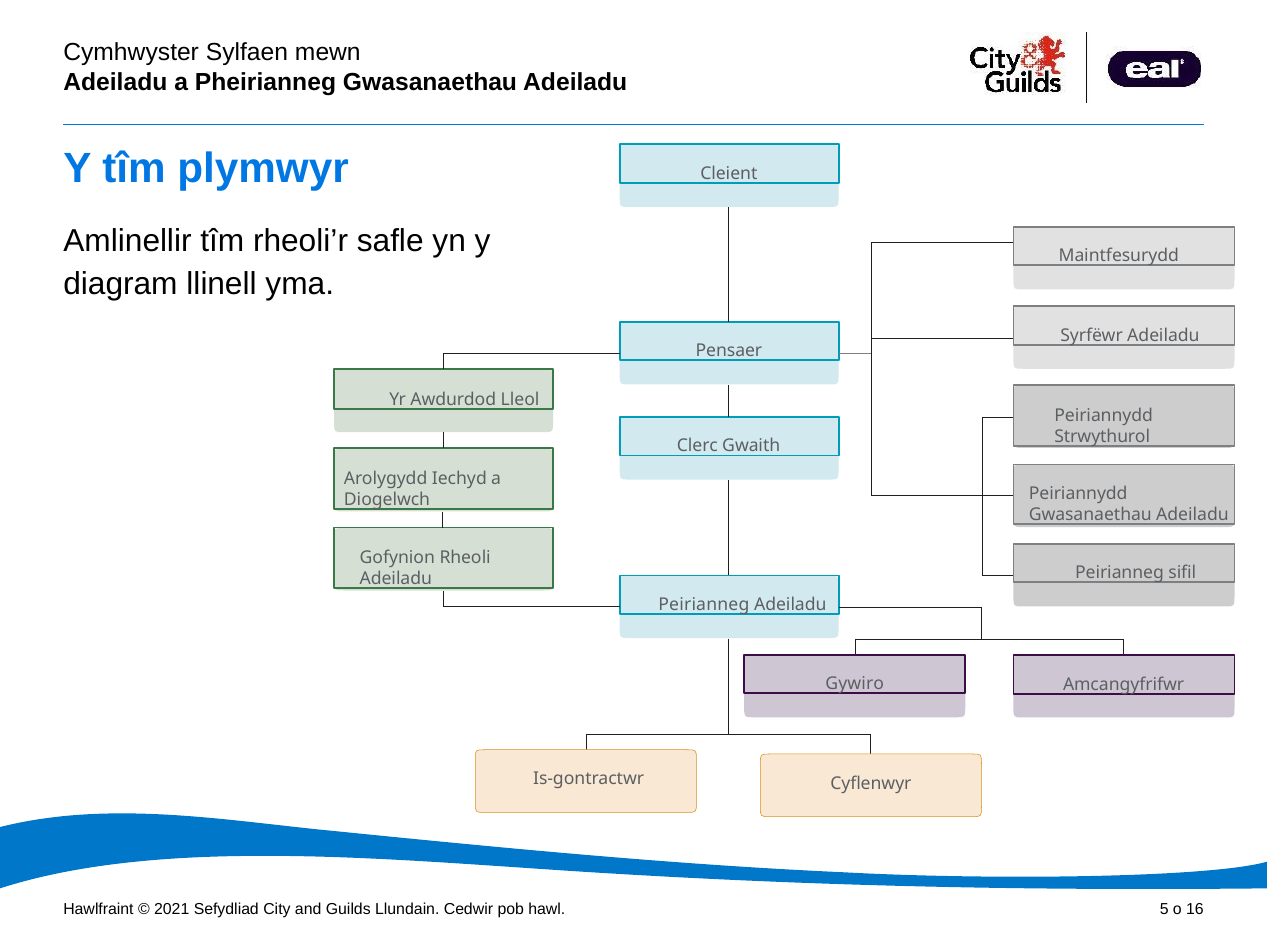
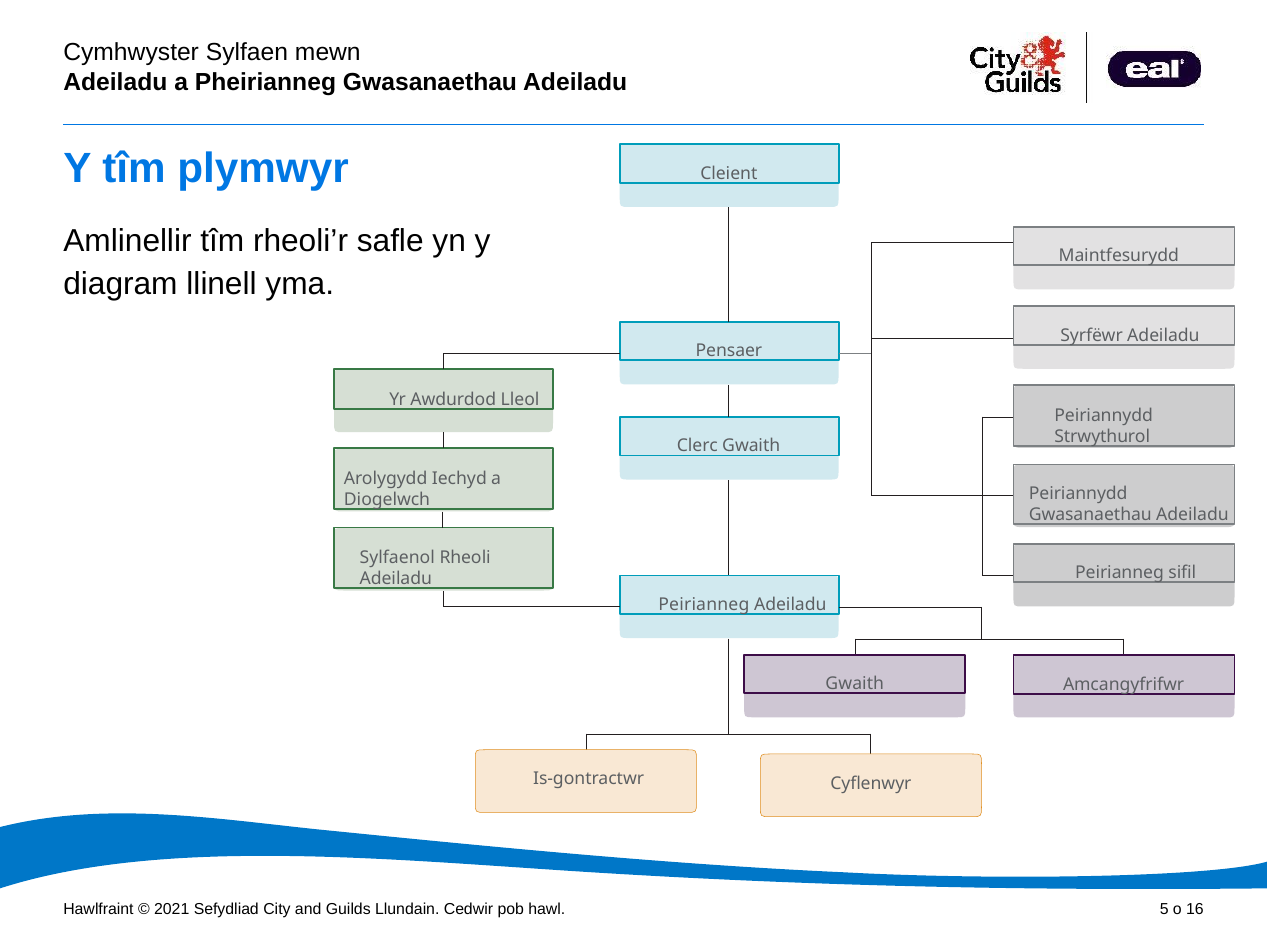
Gofynion: Gofynion -> Sylfaenol
Gywiro at (855, 683): Gywiro -> Gwaith
